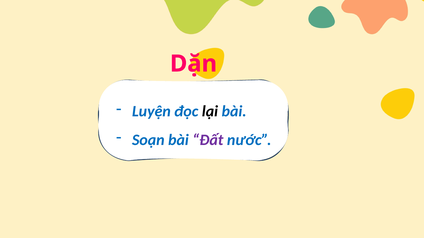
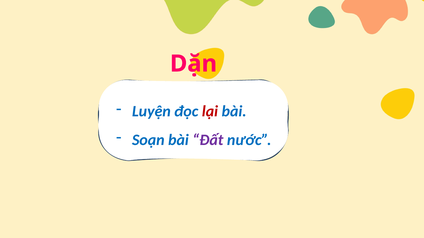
lại colour: black -> red
